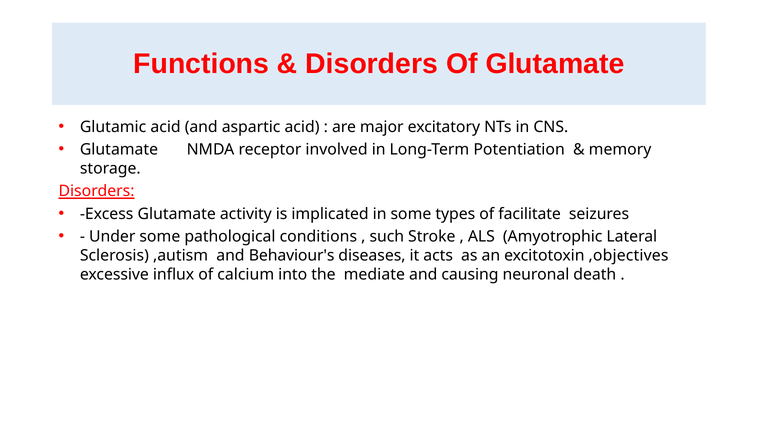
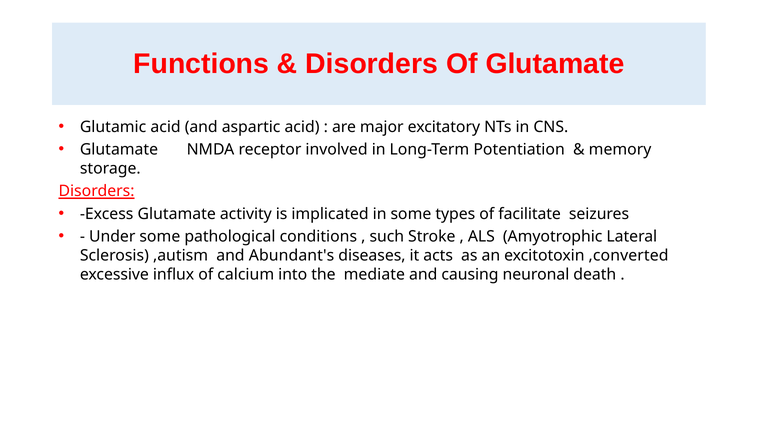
Behaviour's: Behaviour's -> Abundant's
,objectives: ,objectives -> ,converted
